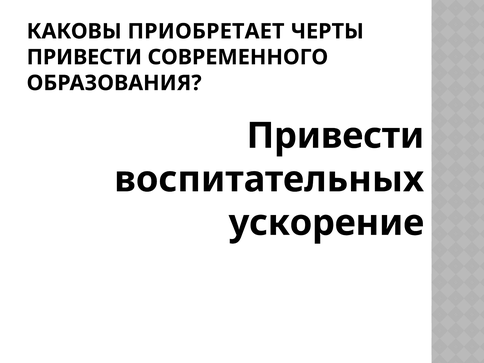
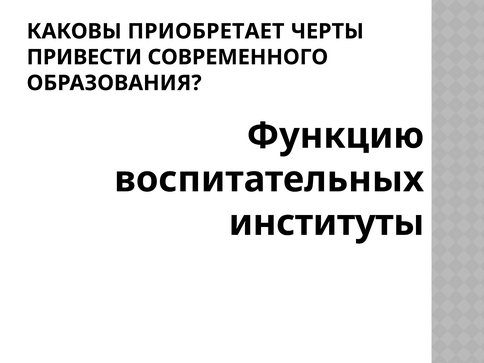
Привести at (335, 136): Привести -> Функцию
ускорение: ускорение -> институты
